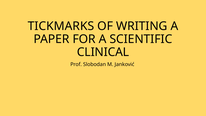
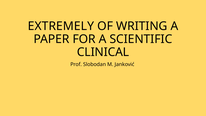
TICKMARKS: TICKMARKS -> EXTREMELY
